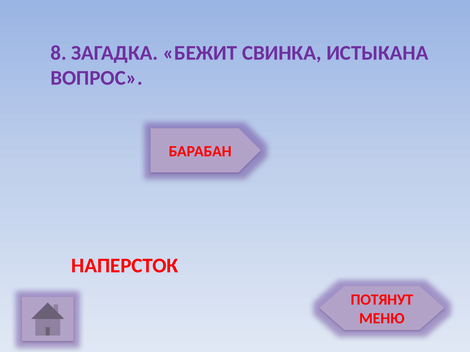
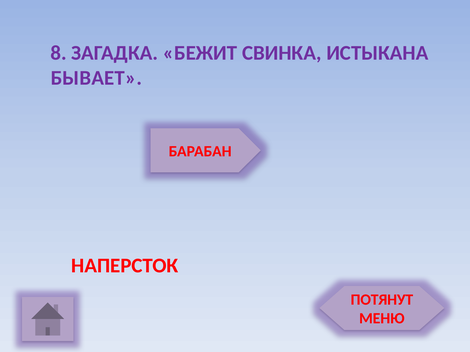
ВОПРОС: ВОПРОС -> БЫВАЕТ
